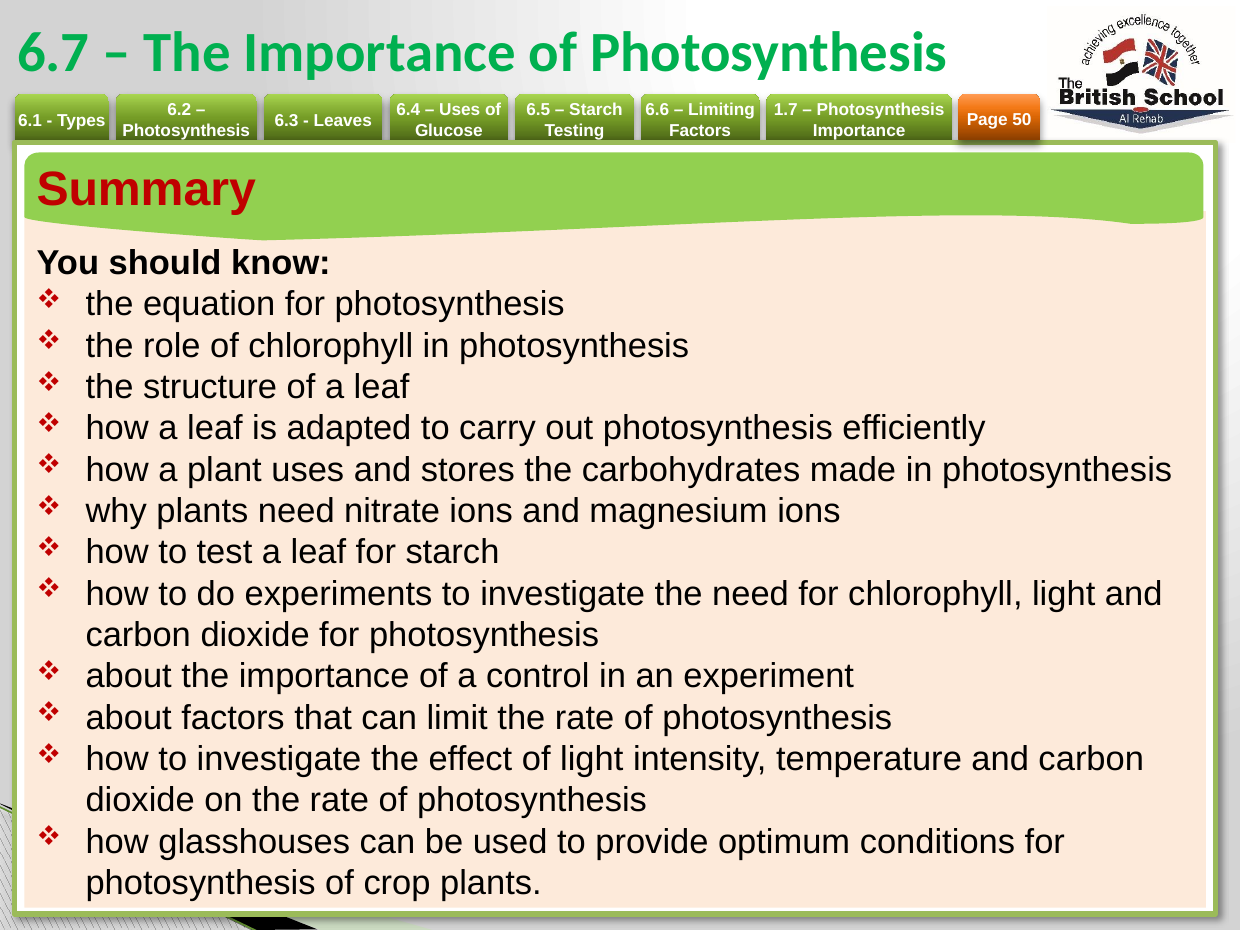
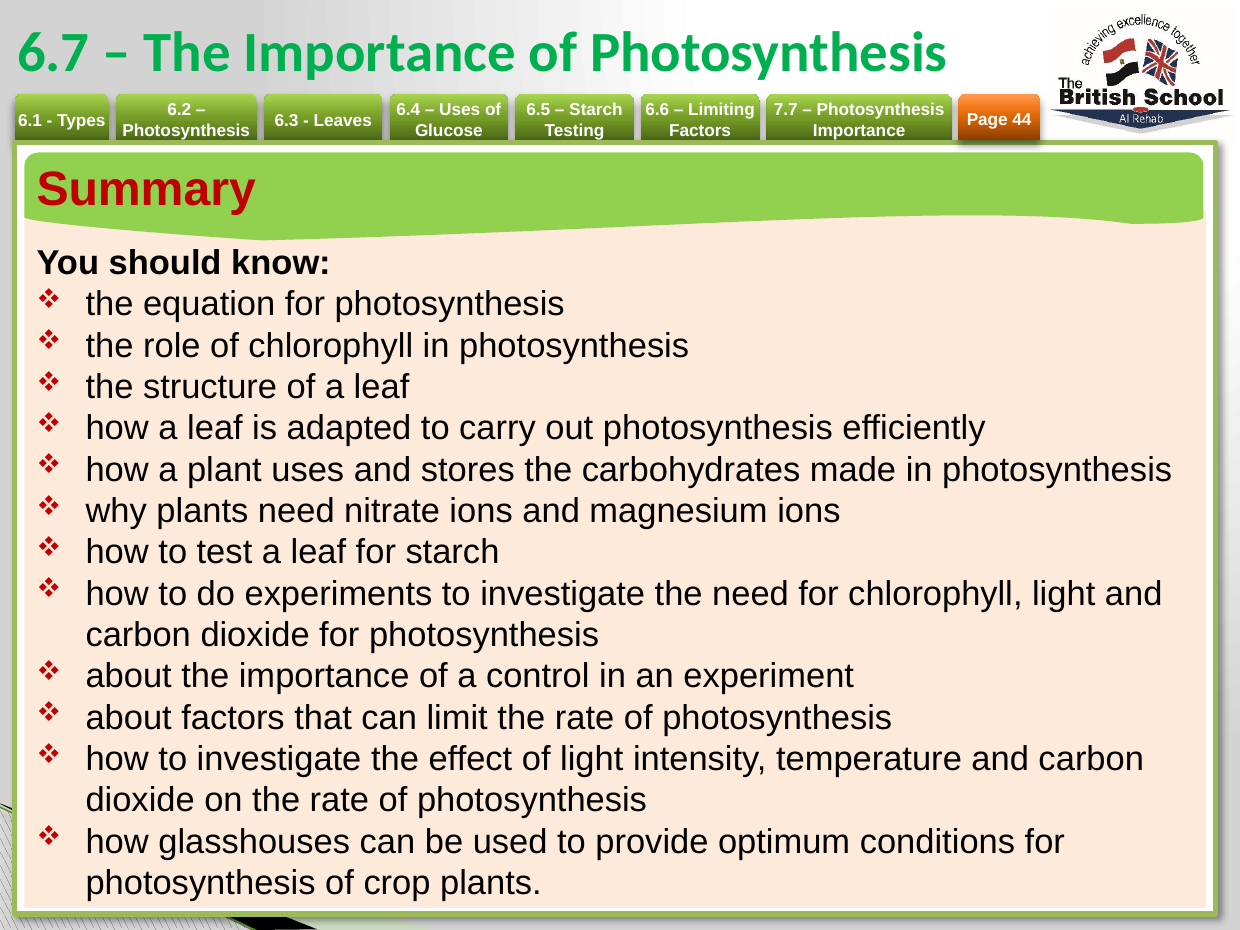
1.7: 1.7 -> 7.7
50: 50 -> 44
